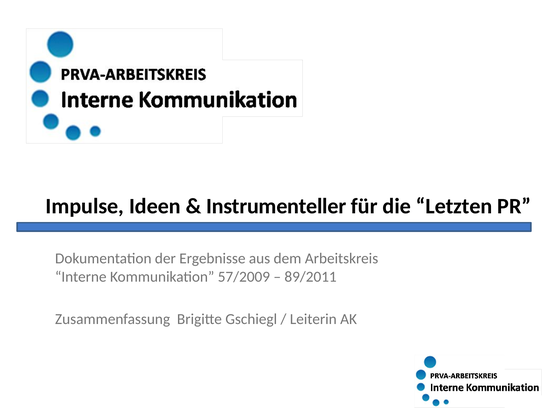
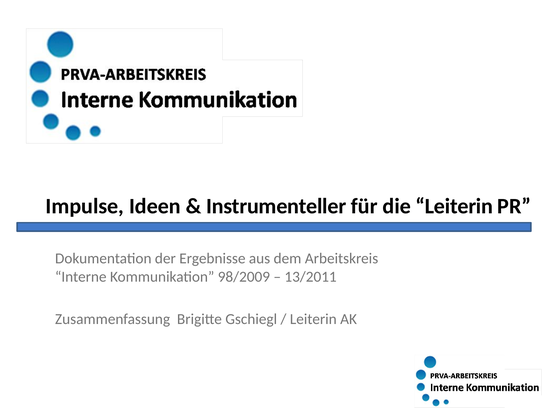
die Letzten: Letzten -> Leiterin
57/2009: 57/2009 -> 98/2009
89/2011: 89/2011 -> 13/2011
